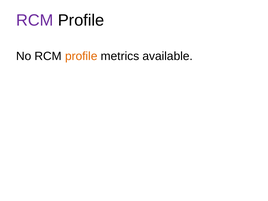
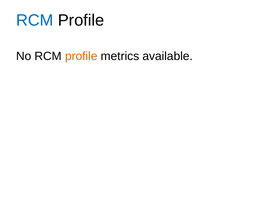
RCM at (35, 20) colour: purple -> blue
